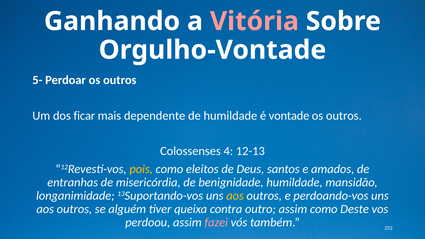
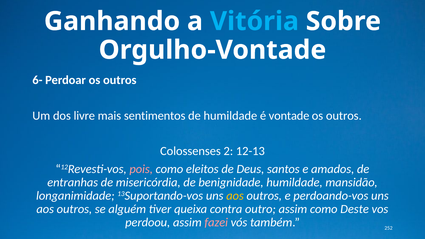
Vitória colour: pink -> light blue
5-: 5- -> 6-
ficar: ficar -> livre
dependente: dependente -> sentimentos
4: 4 -> 2
pois colour: yellow -> pink
